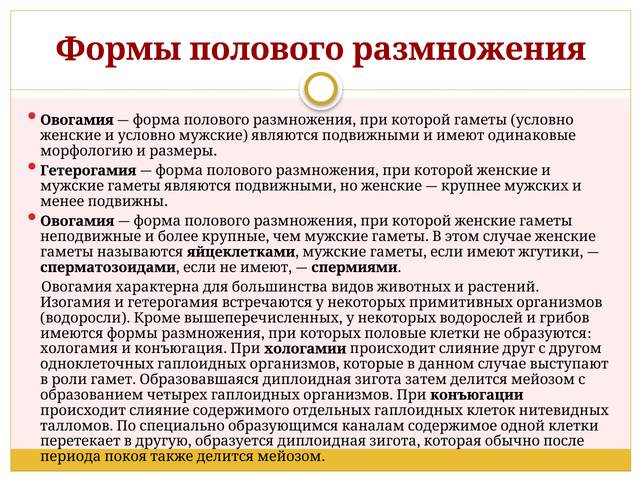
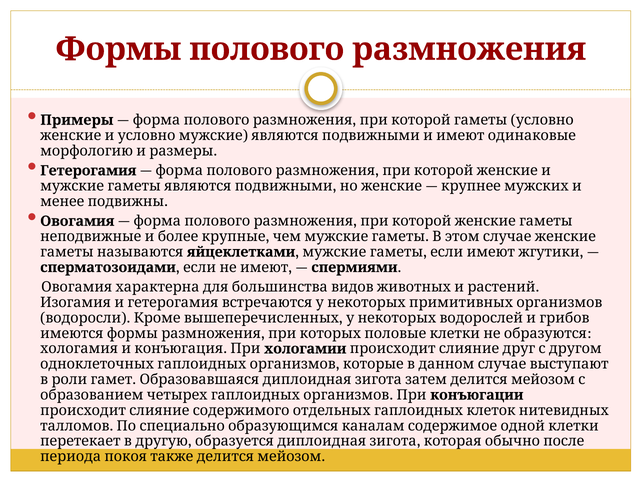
Овогамия at (77, 120): Овогамия -> Примеры
